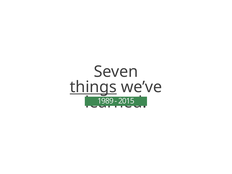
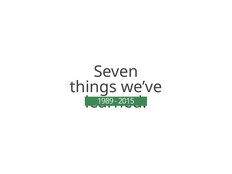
things underline: present -> none
